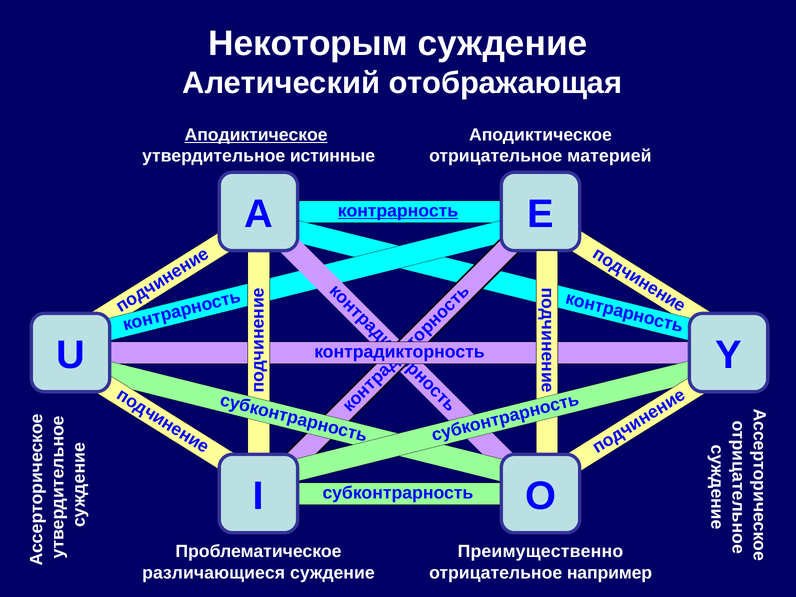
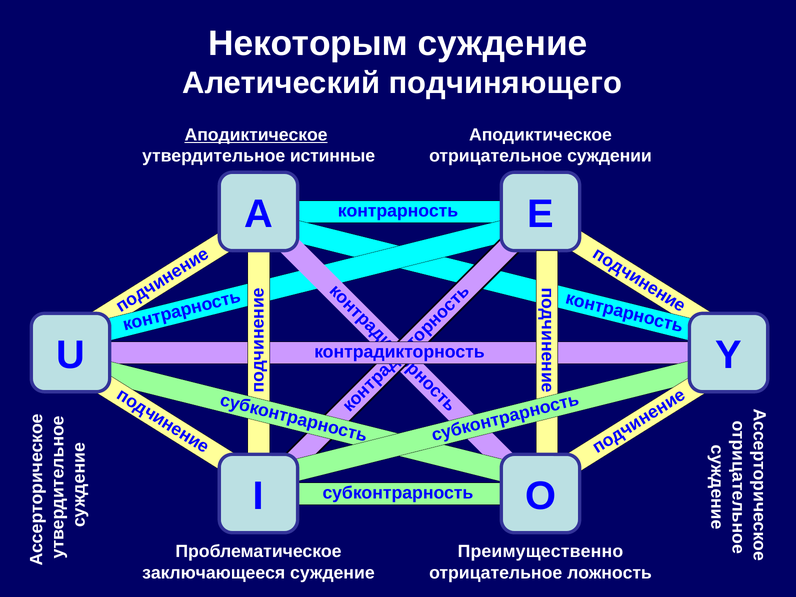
отображающая: отображающая -> подчиняющего
материей: материей -> суждении
контрарность underline: present -> none
различающиеся: различающиеся -> заключающееся
например: например -> ложность
